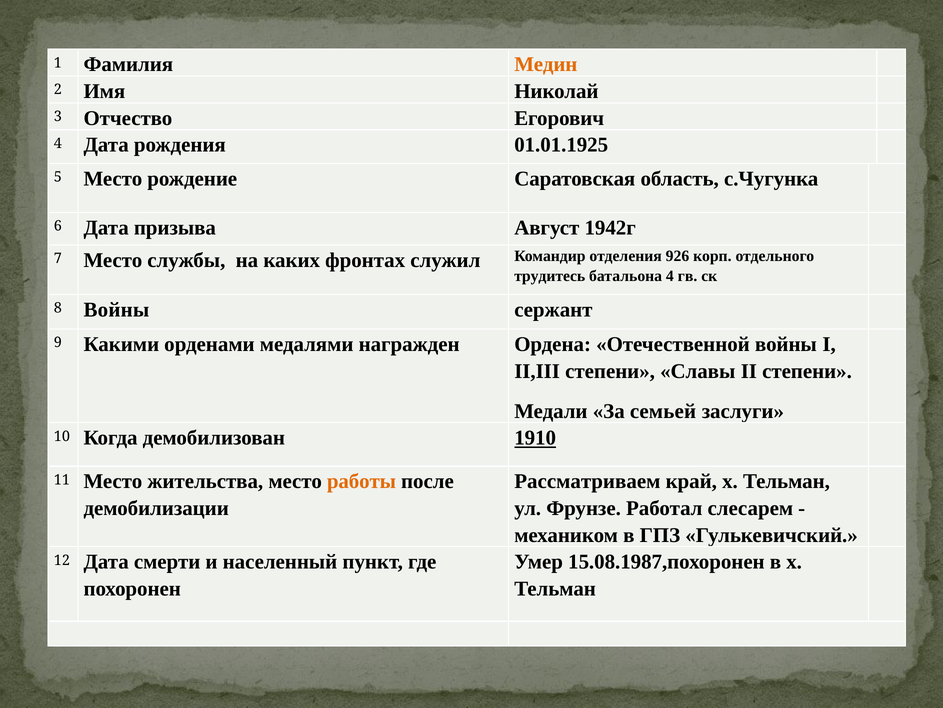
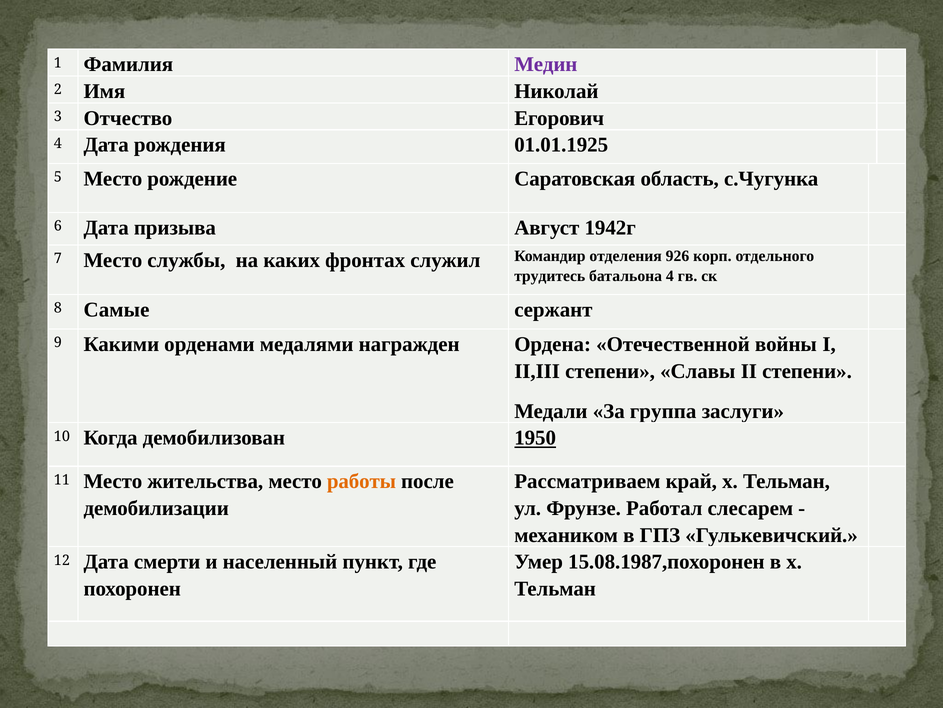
Медин colour: orange -> purple
8 Войны: Войны -> Самые
семьей: семьей -> группа
1910: 1910 -> 1950
